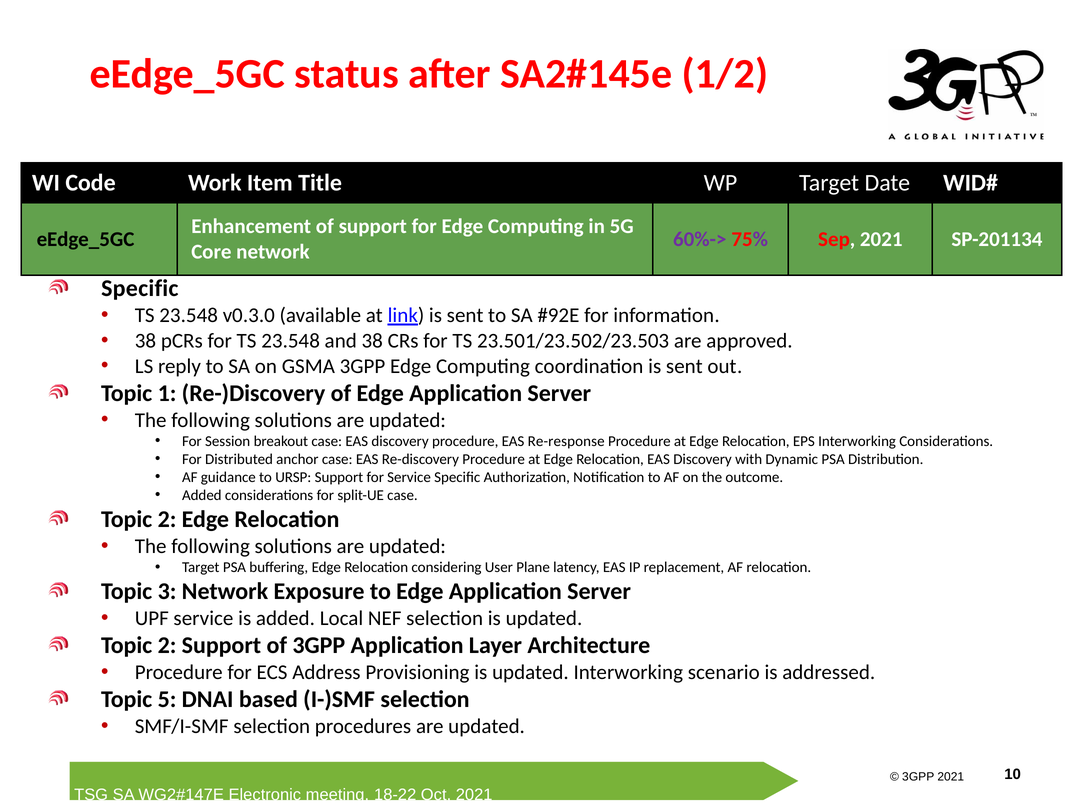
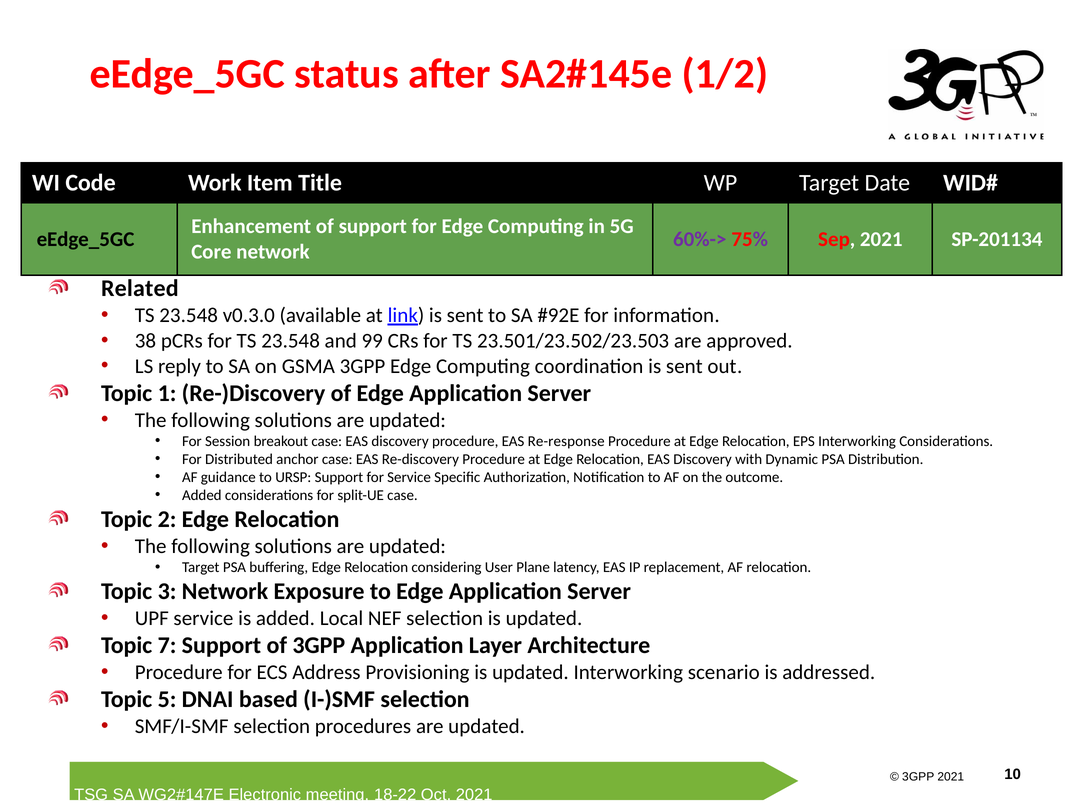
Specific at (140, 289): Specific -> Related
and 38: 38 -> 99
2 at (167, 645): 2 -> 7
